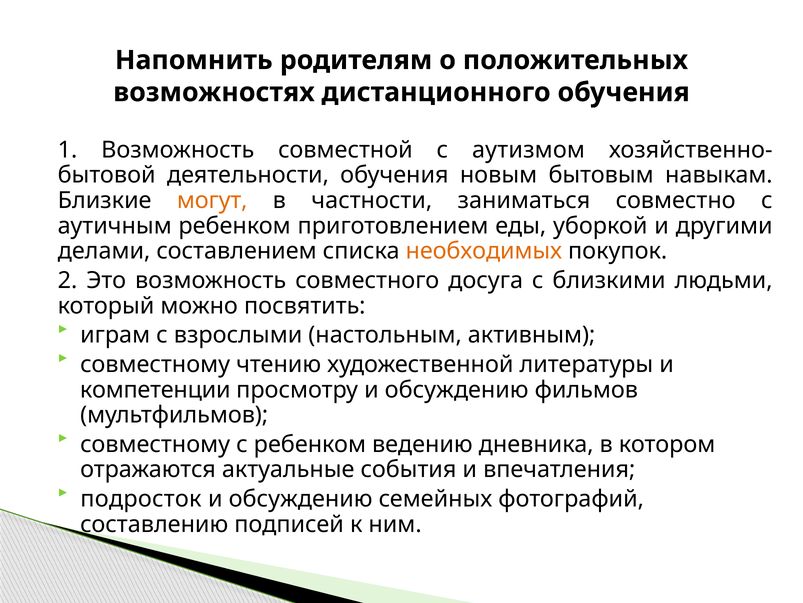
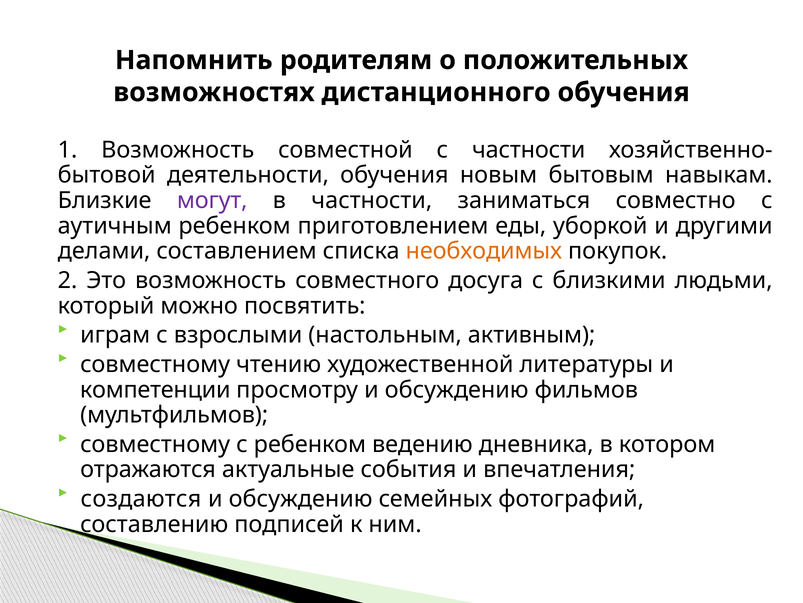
с аутизмом: аутизмом -> частности
могут colour: orange -> purple
подросток: подросток -> создаются
